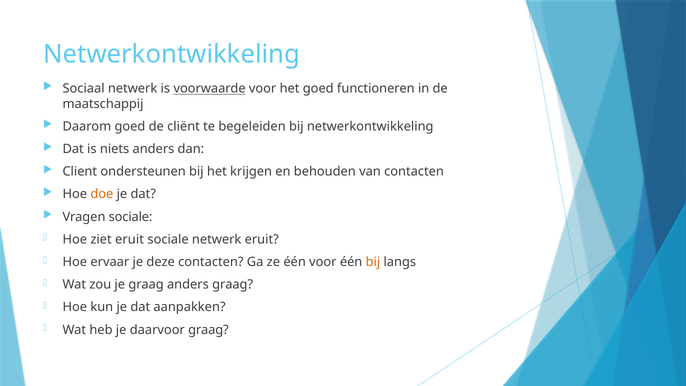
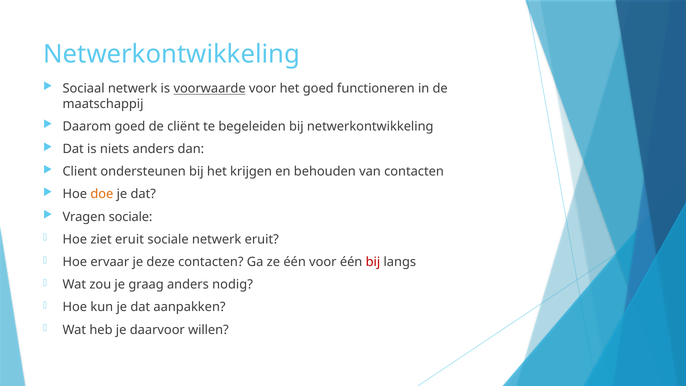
bij at (373, 262) colour: orange -> red
anders graag: graag -> nodig
daarvoor graag: graag -> willen
